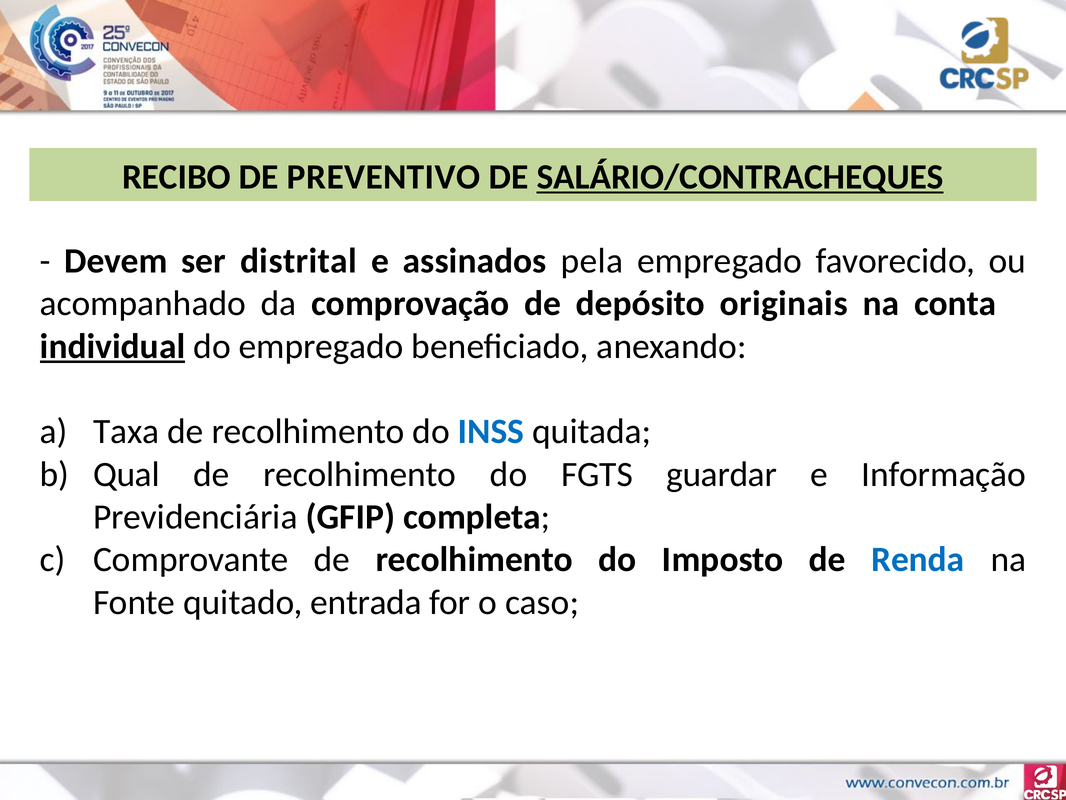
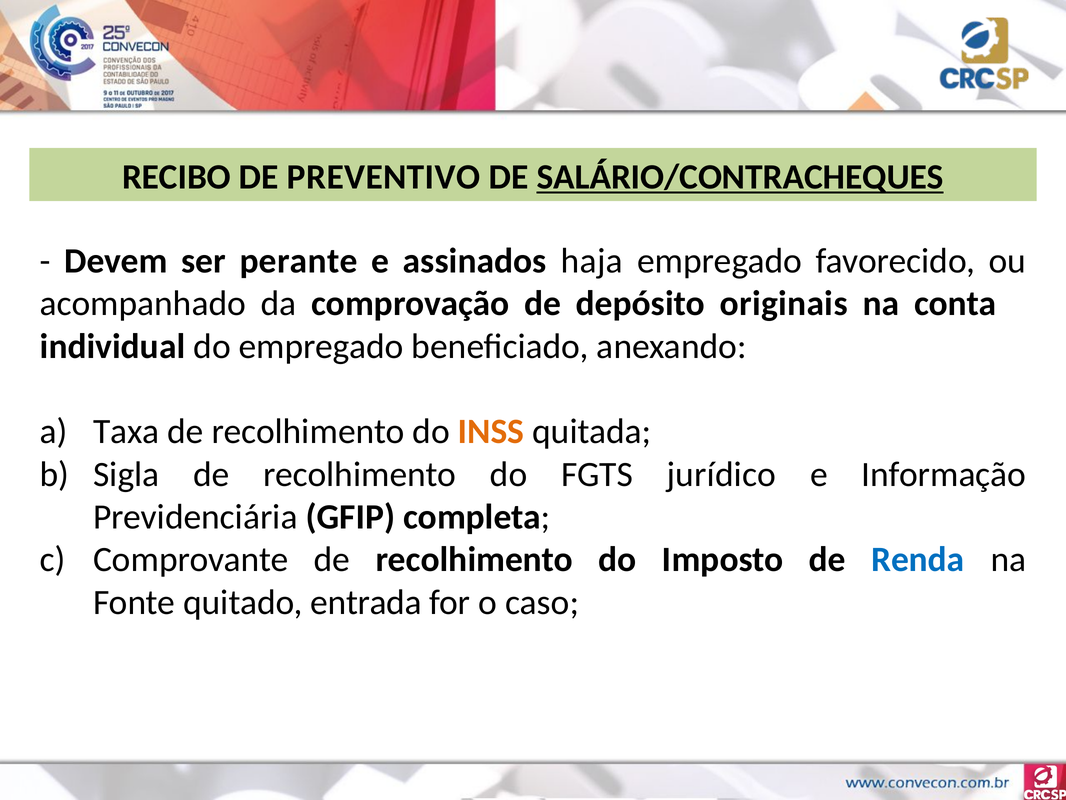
distrital: distrital -> perante
pela: pela -> haja
individual underline: present -> none
INSS colour: blue -> orange
Qual: Qual -> Sigla
guardar: guardar -> jurídico
